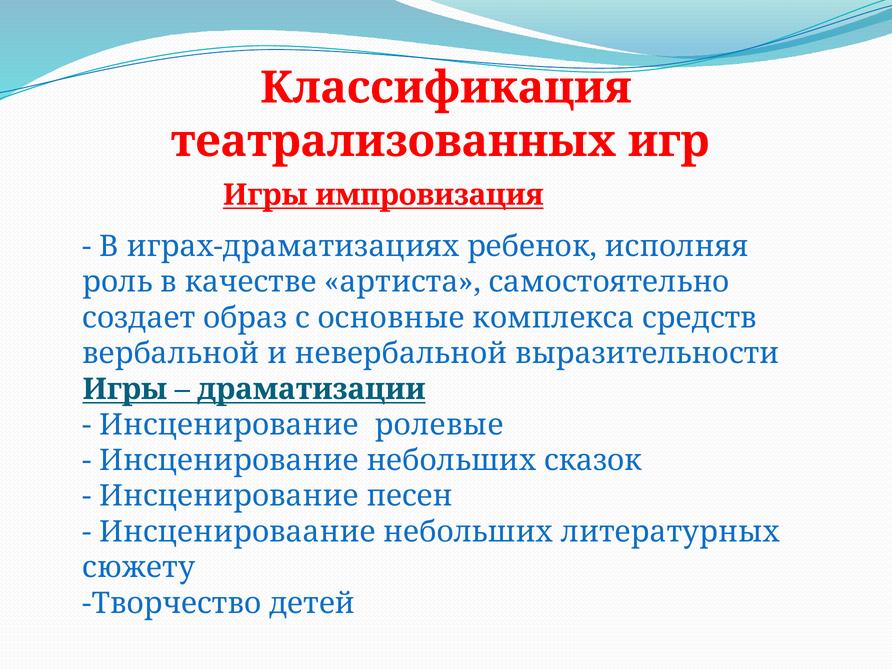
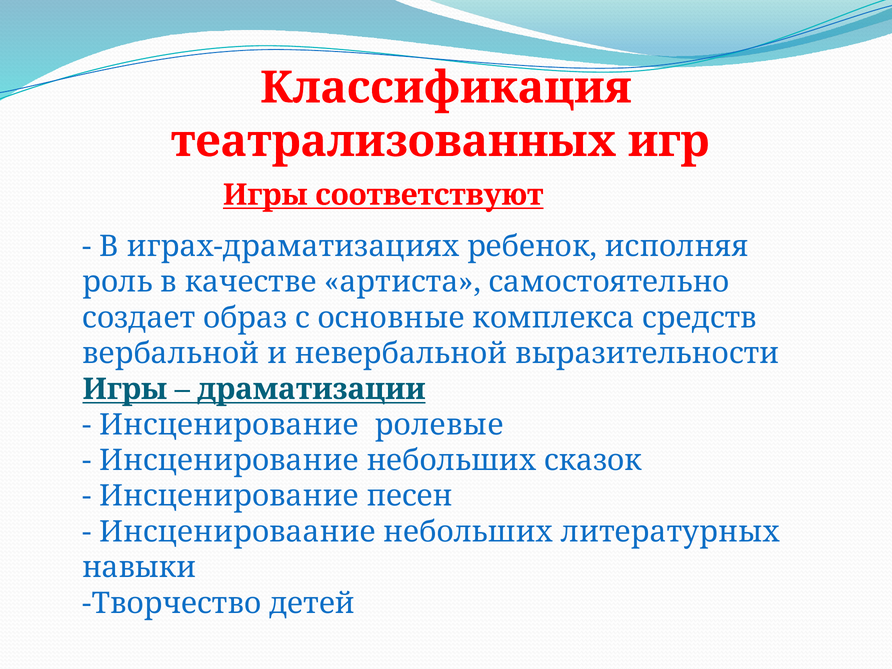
импровизация: импровизация -> соответствуют
сюжету: сюжету -> навыки
